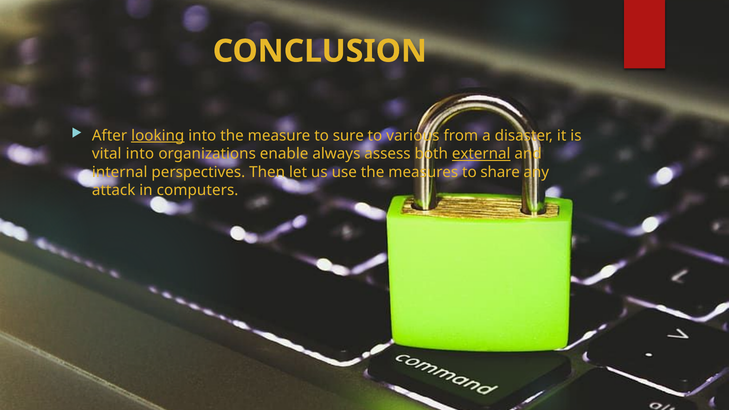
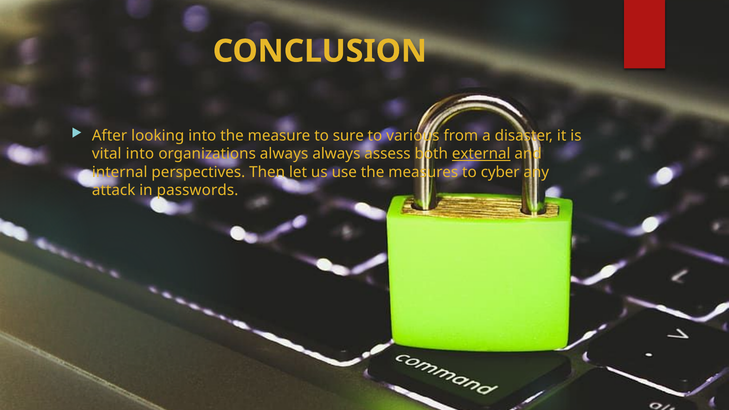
looking underline: present -> none
organizations enable: enable -> always
share: share -> cyber
computers: computers -> passwords
